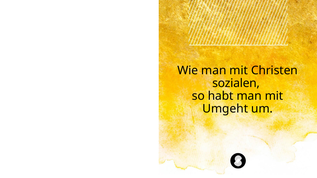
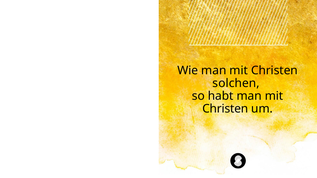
sozialen: sozialen -> solchen
Umgeht at (225, 109): Umgeht -> Christen
